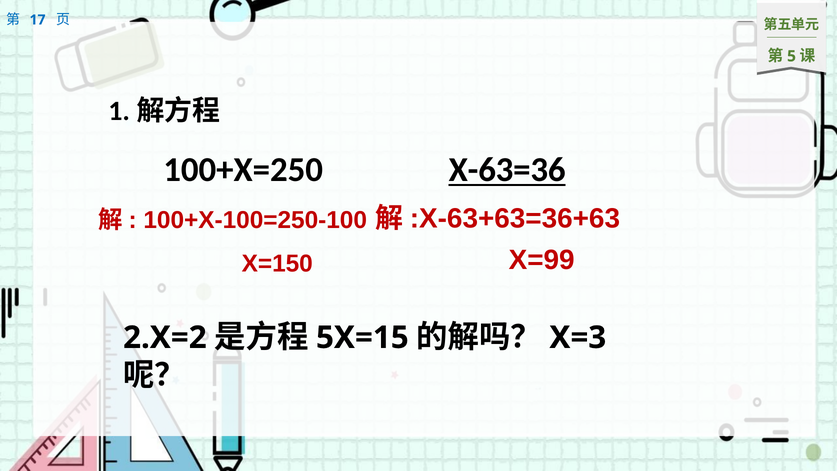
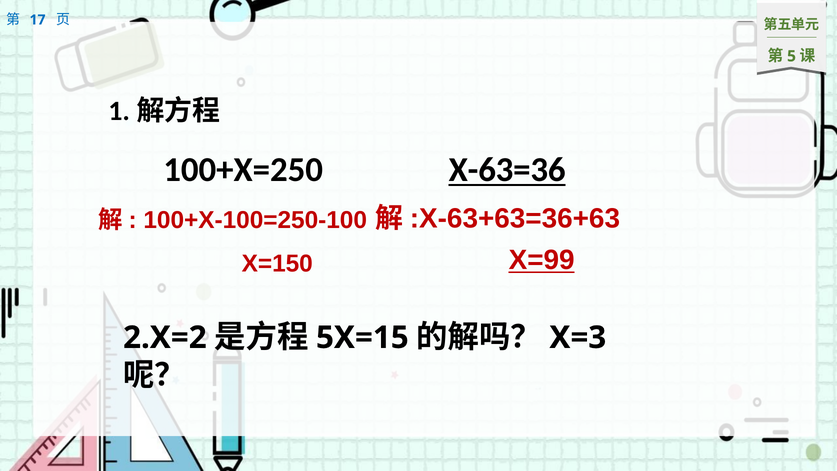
X=99 underline: none -> present
